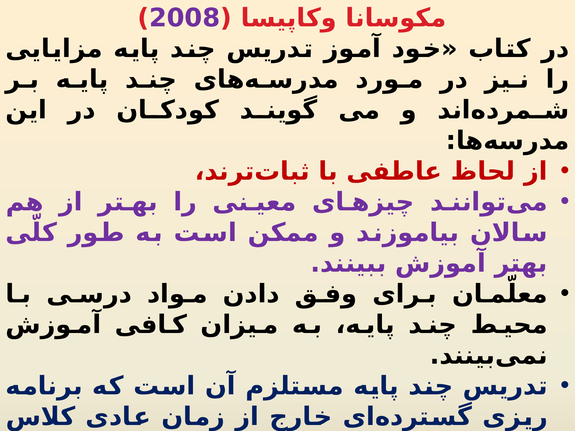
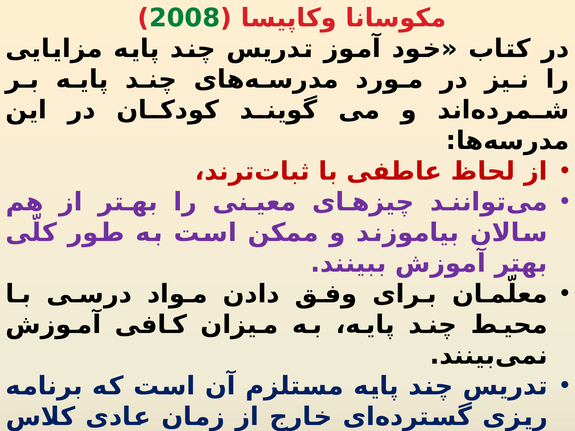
2008 colour: purple -> green
